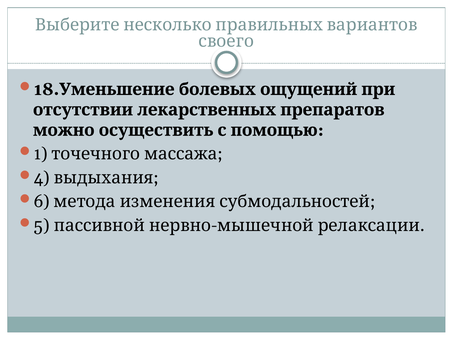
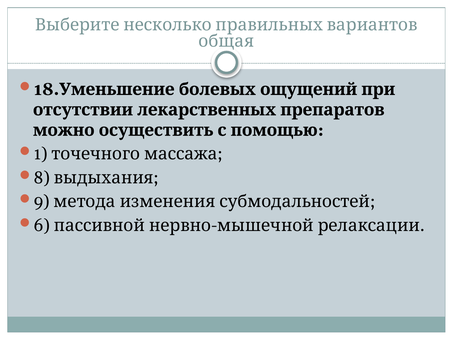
своего: своего -> общая
4: 4 -> 8
6: 6 -> 9
5: 5 -> 6
